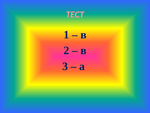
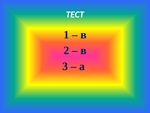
ТЕСТ colour: pink -> white
